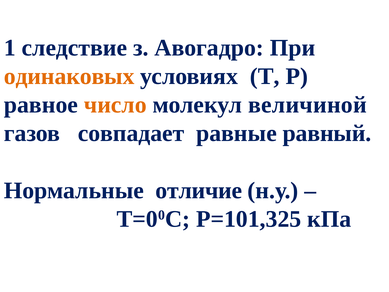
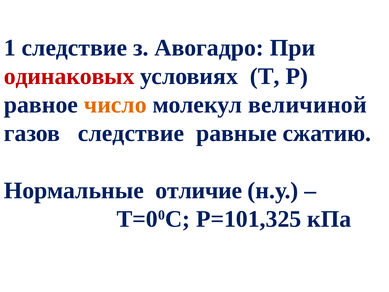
одинаковых colour: orange -> red
газов совпадает: совпадает -> следствие
равный: равный -> сжатию
